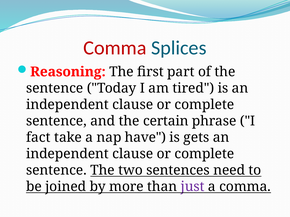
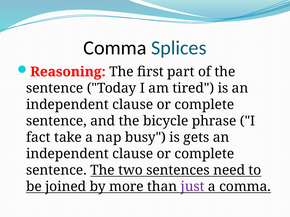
Comma at (115, 48) colour: red -> black
certain: certain -> bicycle
have: have -> busy
